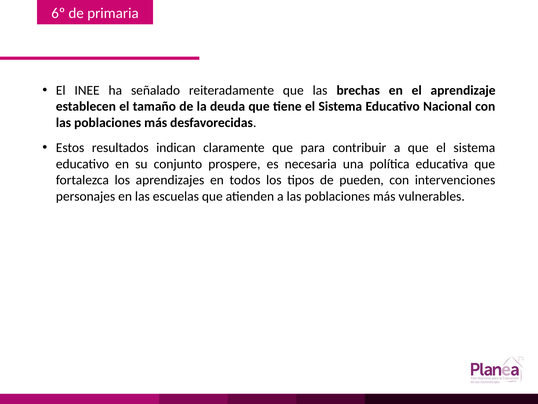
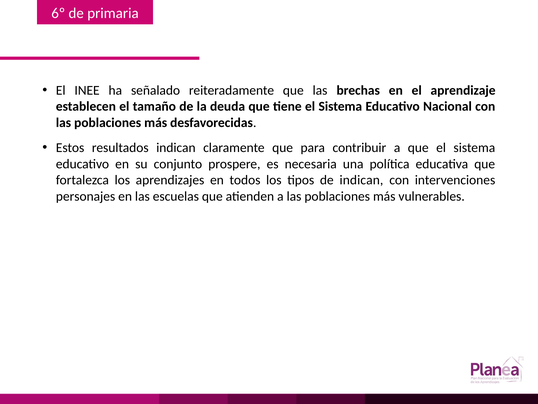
de pueden: pueden -> indican
